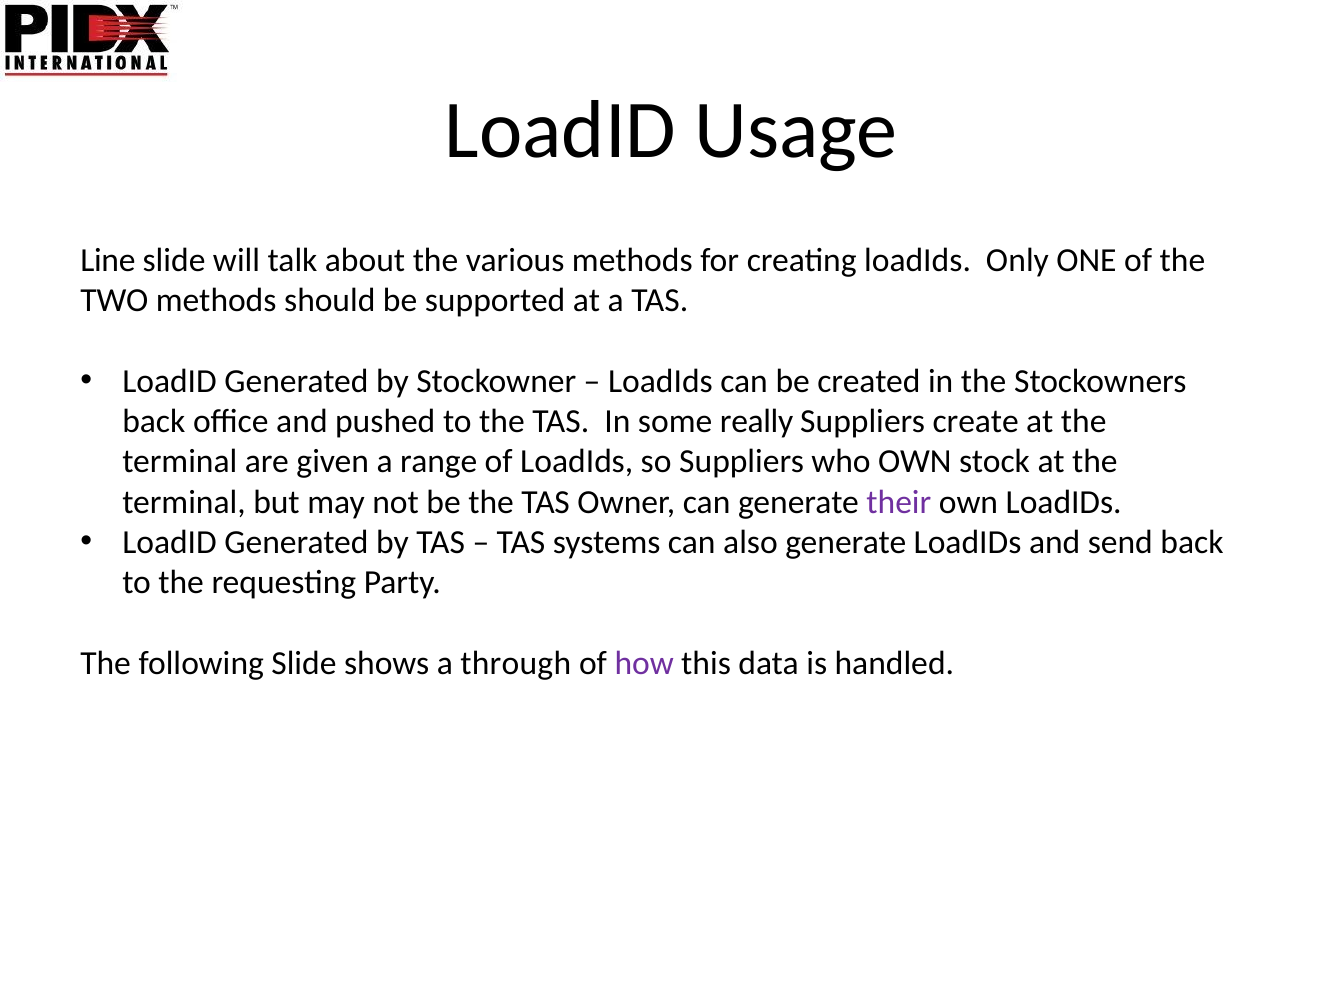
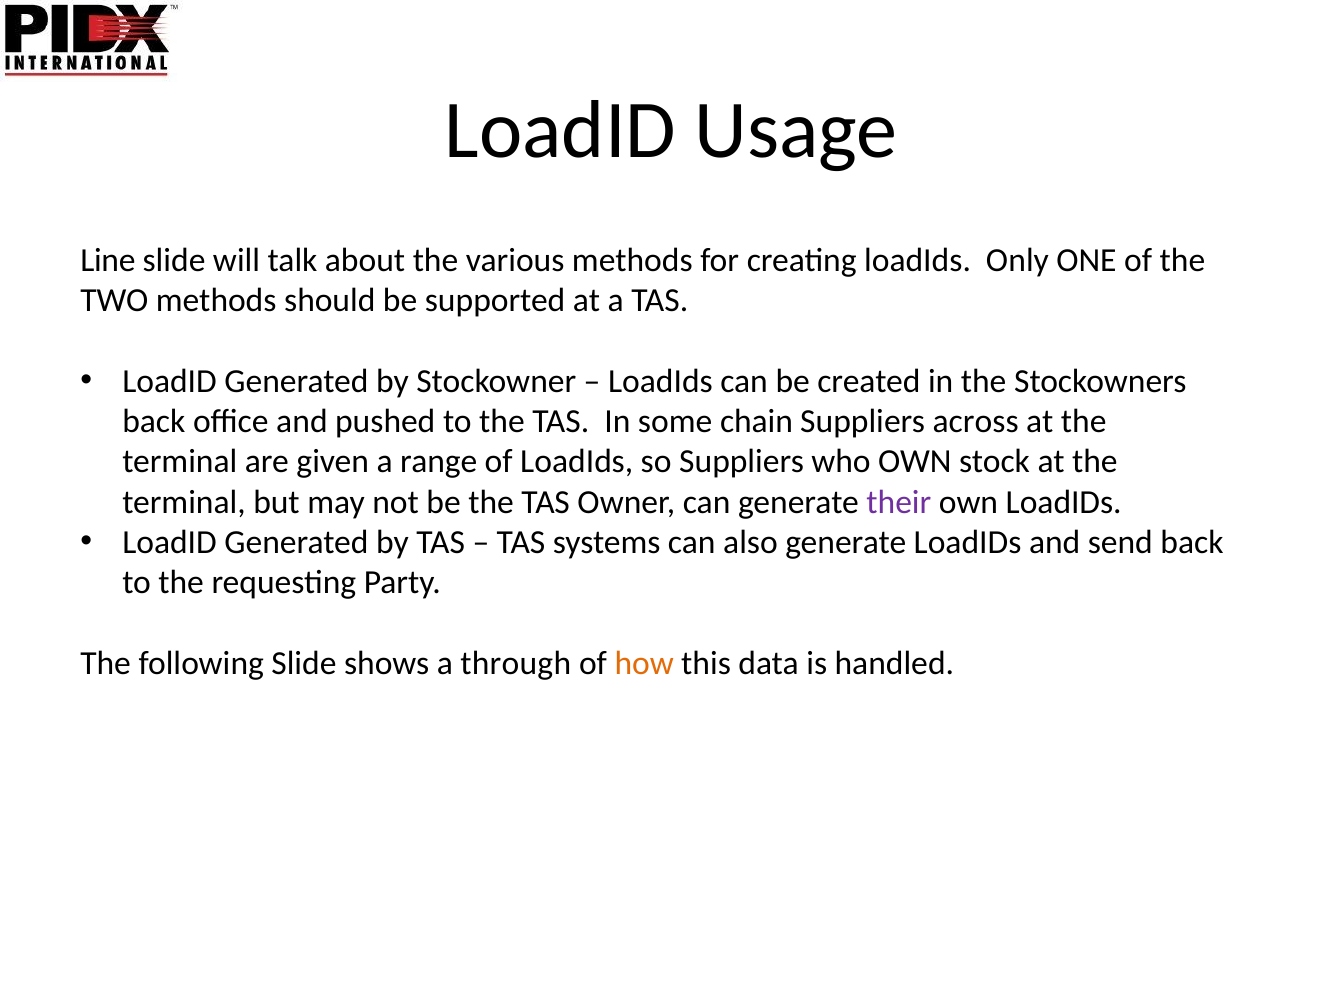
really: really -> chain
create: create -> across
how colour: purple -> orange
